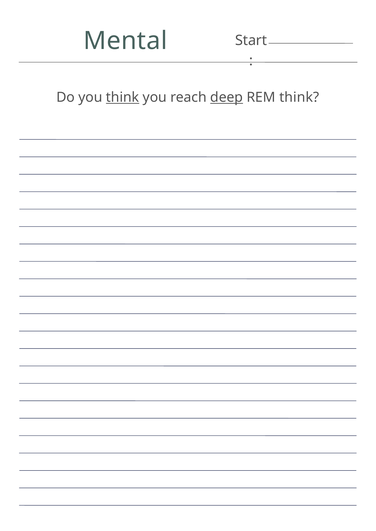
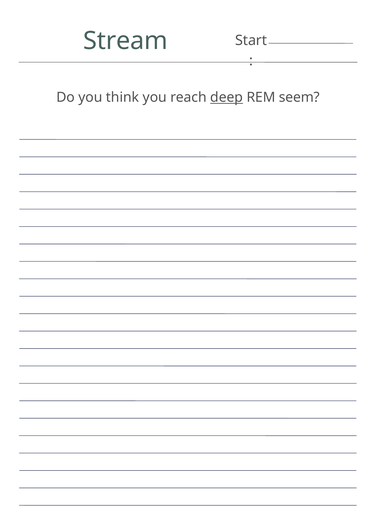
Mental: Mental -> Stream
think at (123, 98) underline: present -> none
REM think: think -> seem
